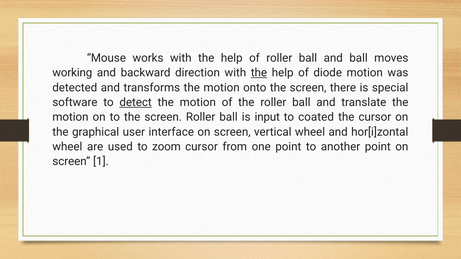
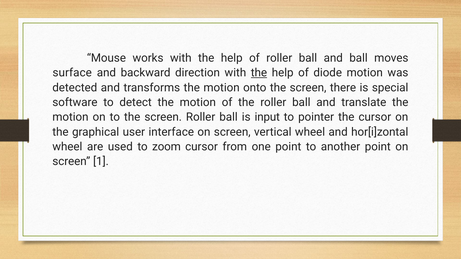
working: working -> surface
detect underline: present -> none
coated: coated -> pointer
